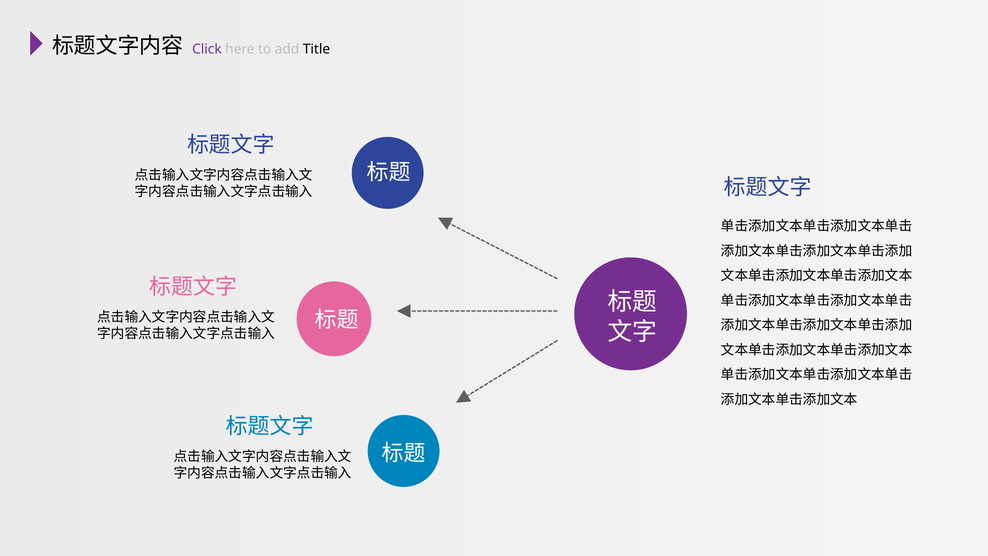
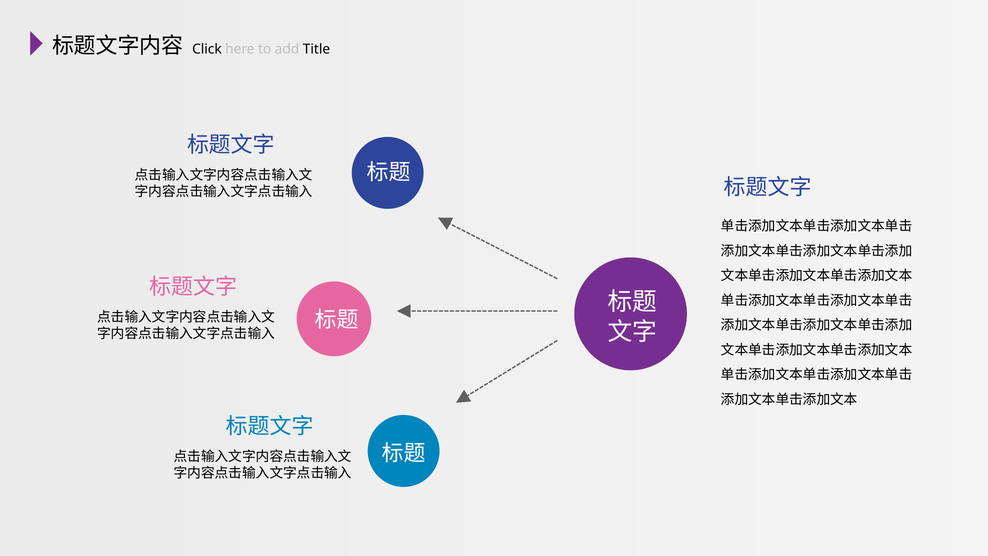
Click colour: purple -> black
